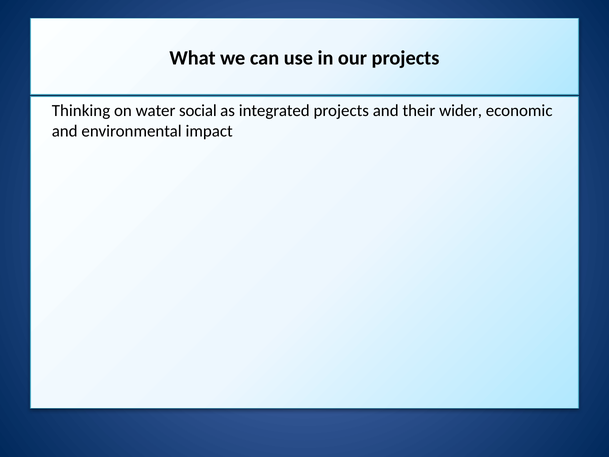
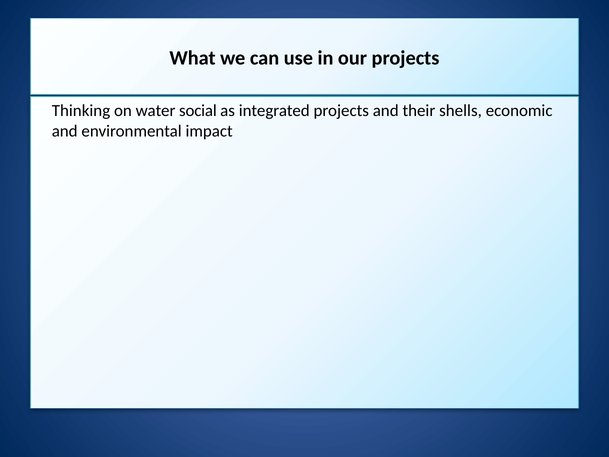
wider: wider -> shells
